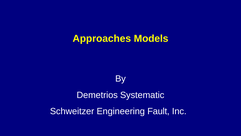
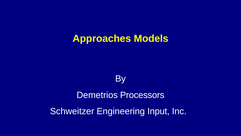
Systematic: Systematic -> Processors
Fault: Fault -> Input
